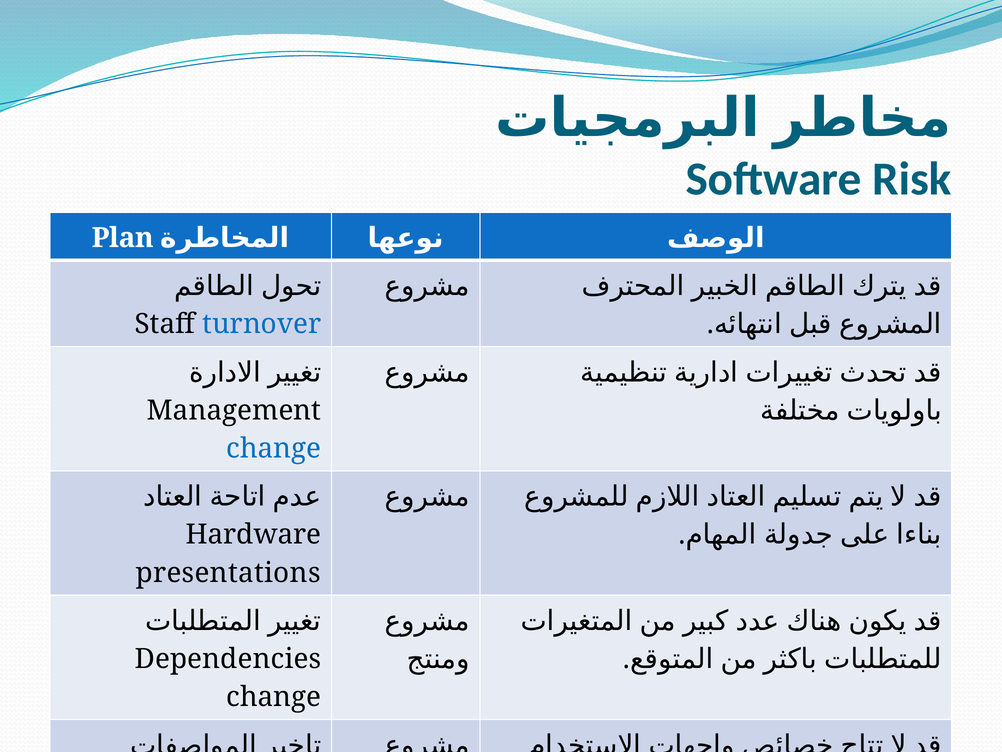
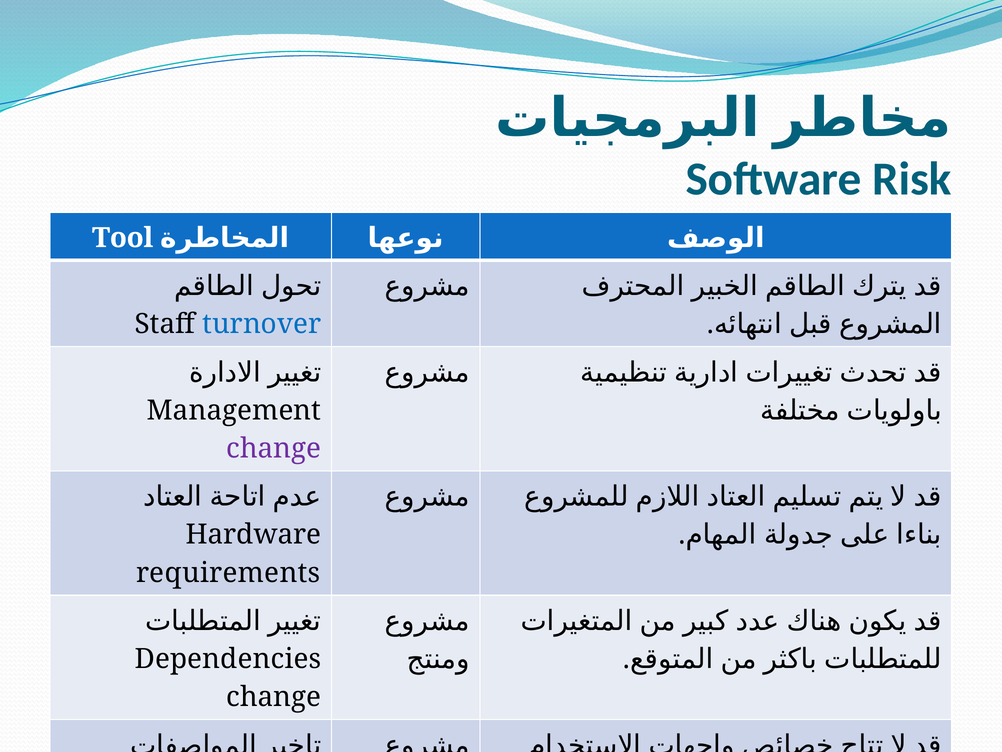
Plan: Plan -> Tool
change at (274, 448) colour: blue -> purple
presentations: presentations -> requirements
